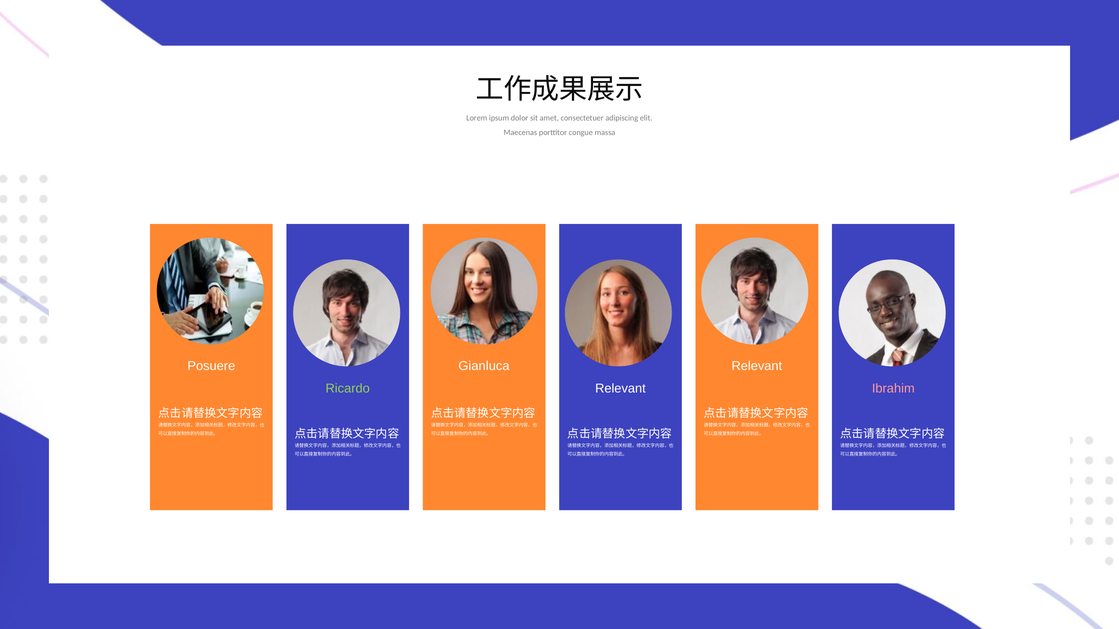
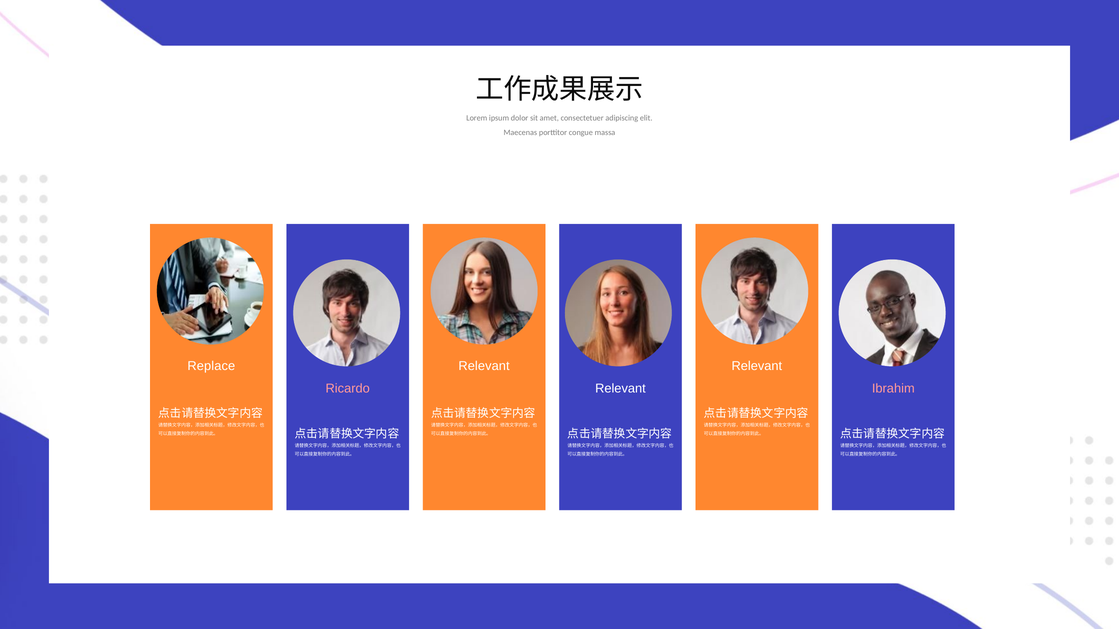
Posuere: Posuere -> Replace
Gianluca at (484, 366): Gianluca -> Relevant
Ricardo colour: light green -> pink
